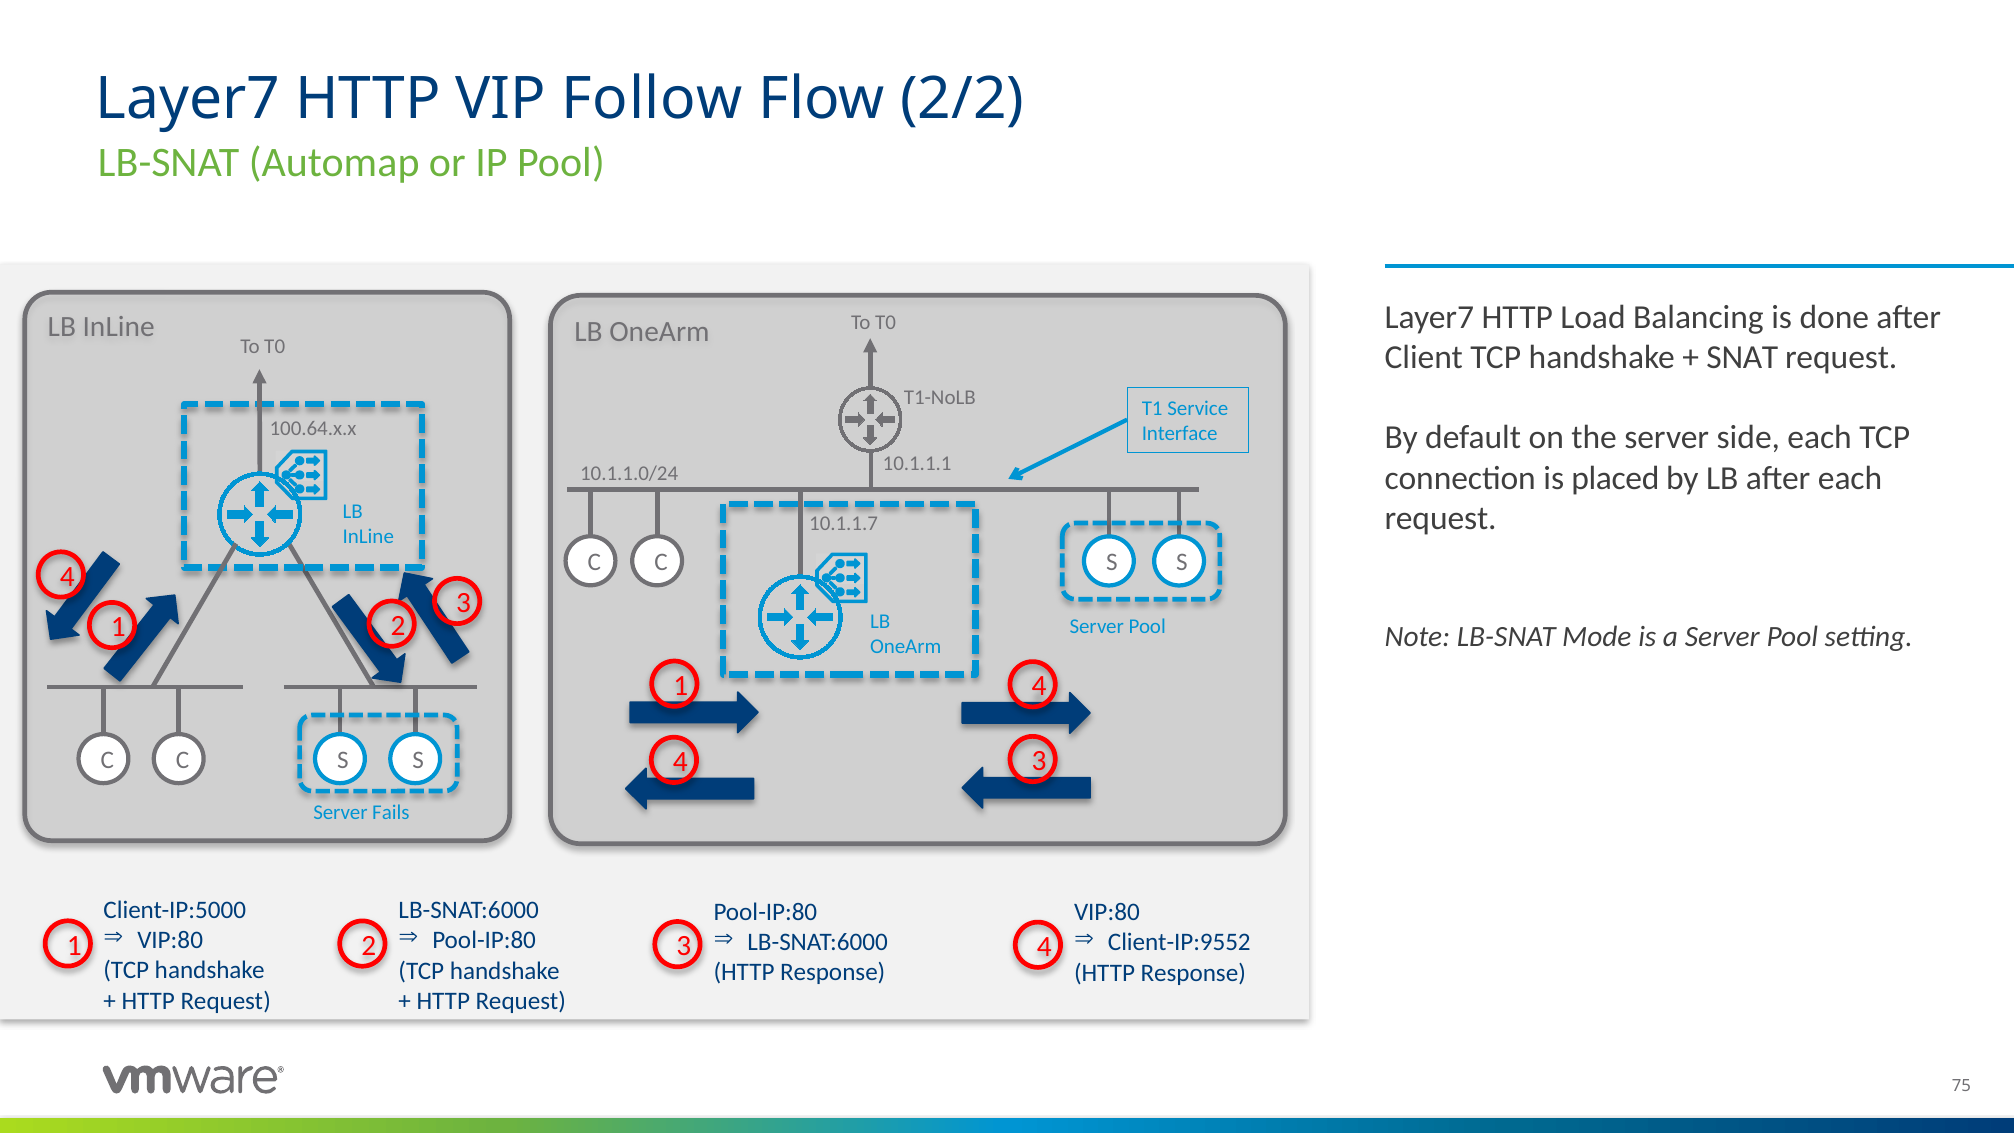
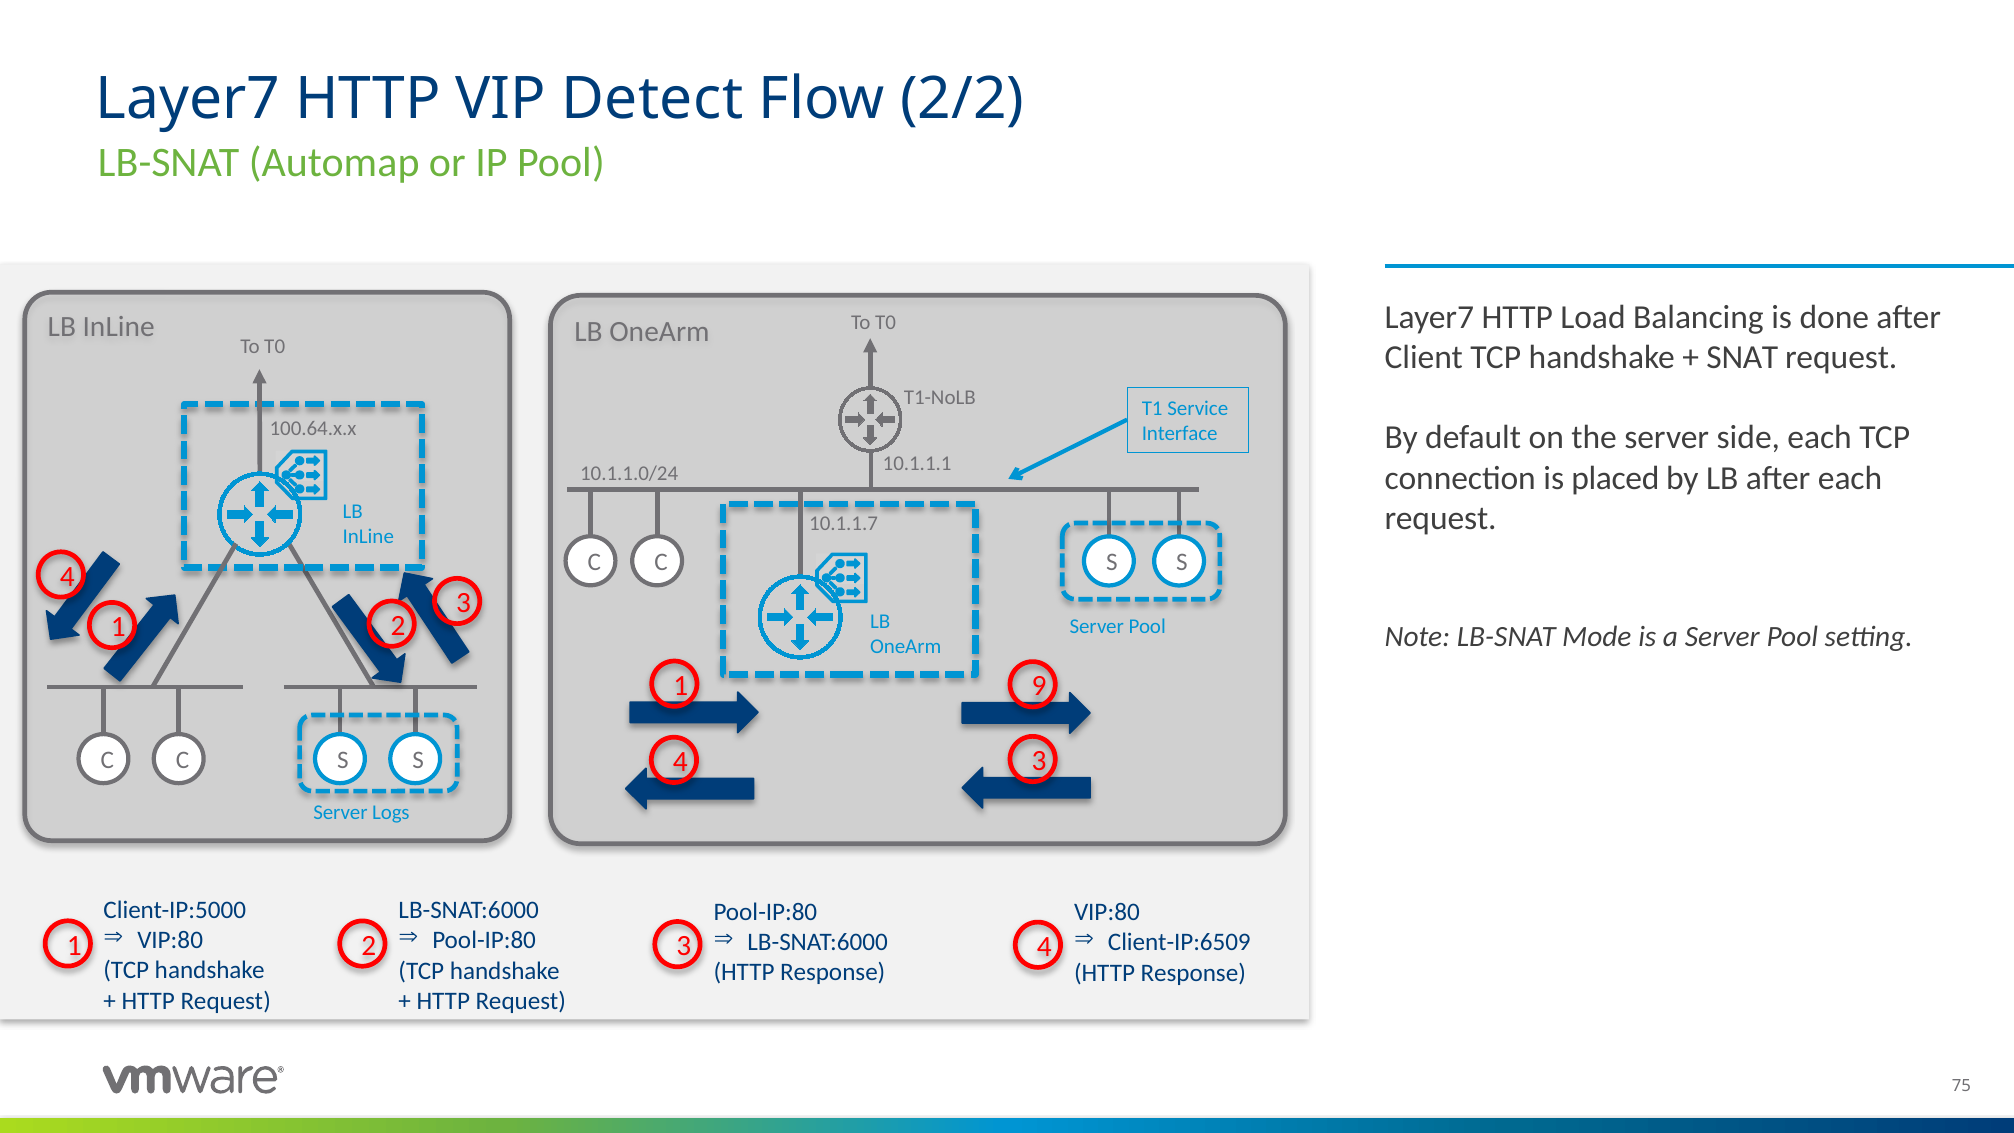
Follow: Follow -> Detect
4 at (1039, 686): 4 -> 9
Fails: Fails -> Logs
Client-IP:9552: Client-IP:9552 -> Client-IP:6509
